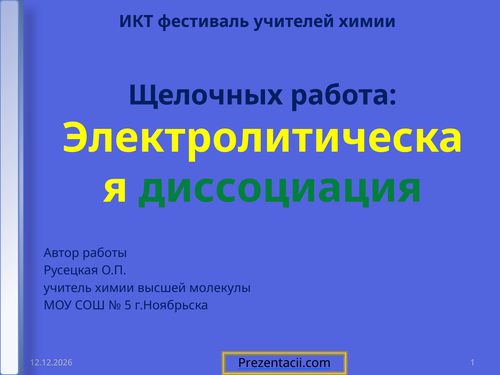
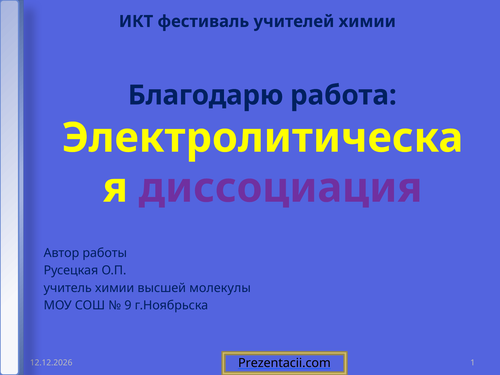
Щелочных: Щелочных -> Благодарю
диссоциация colour: green -> purple
5: 5 -> 9
